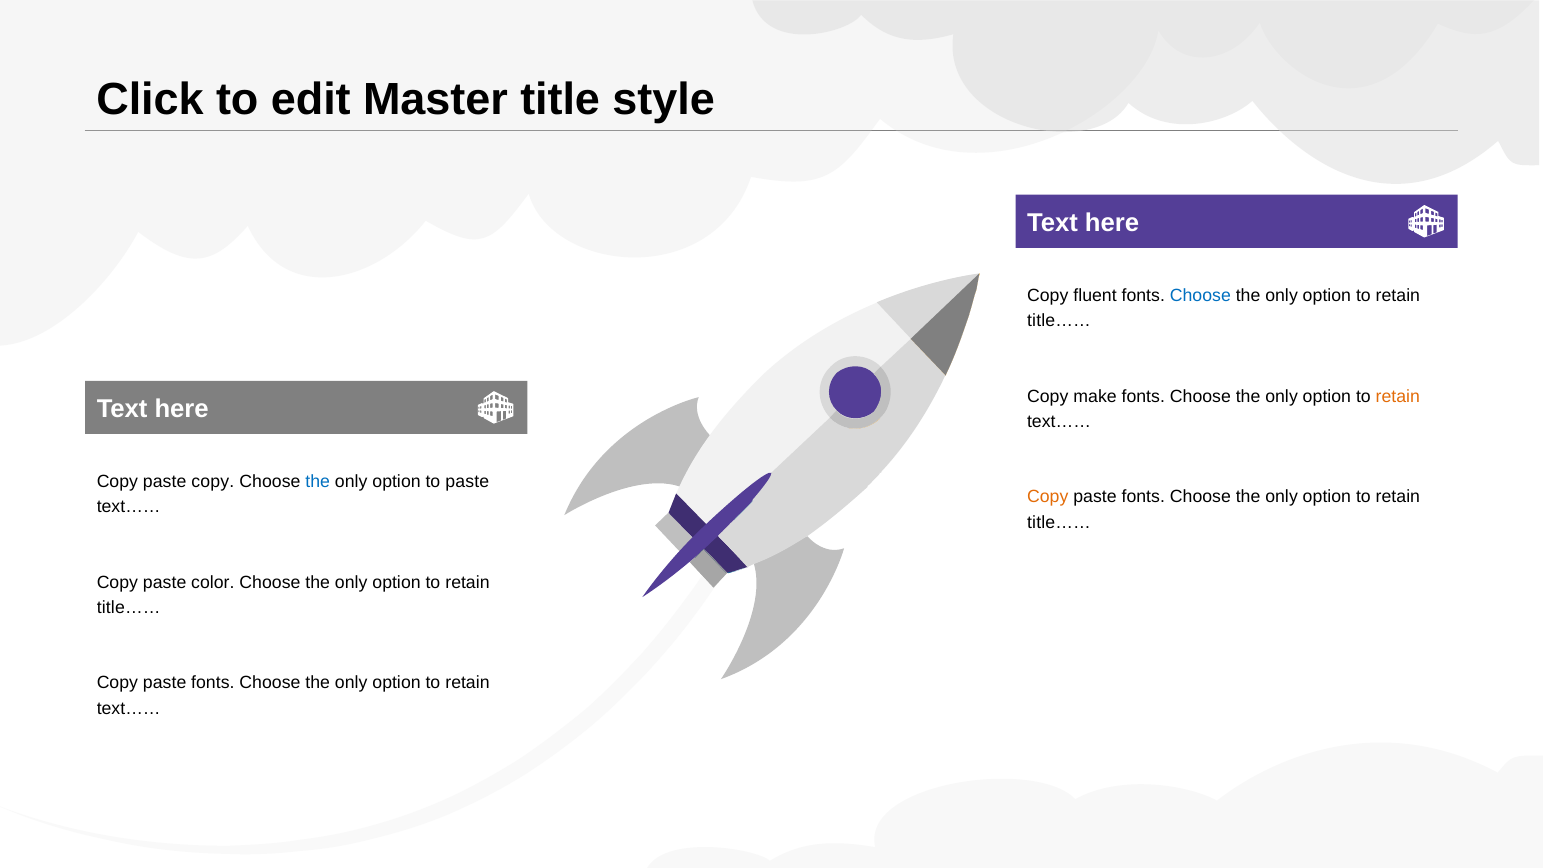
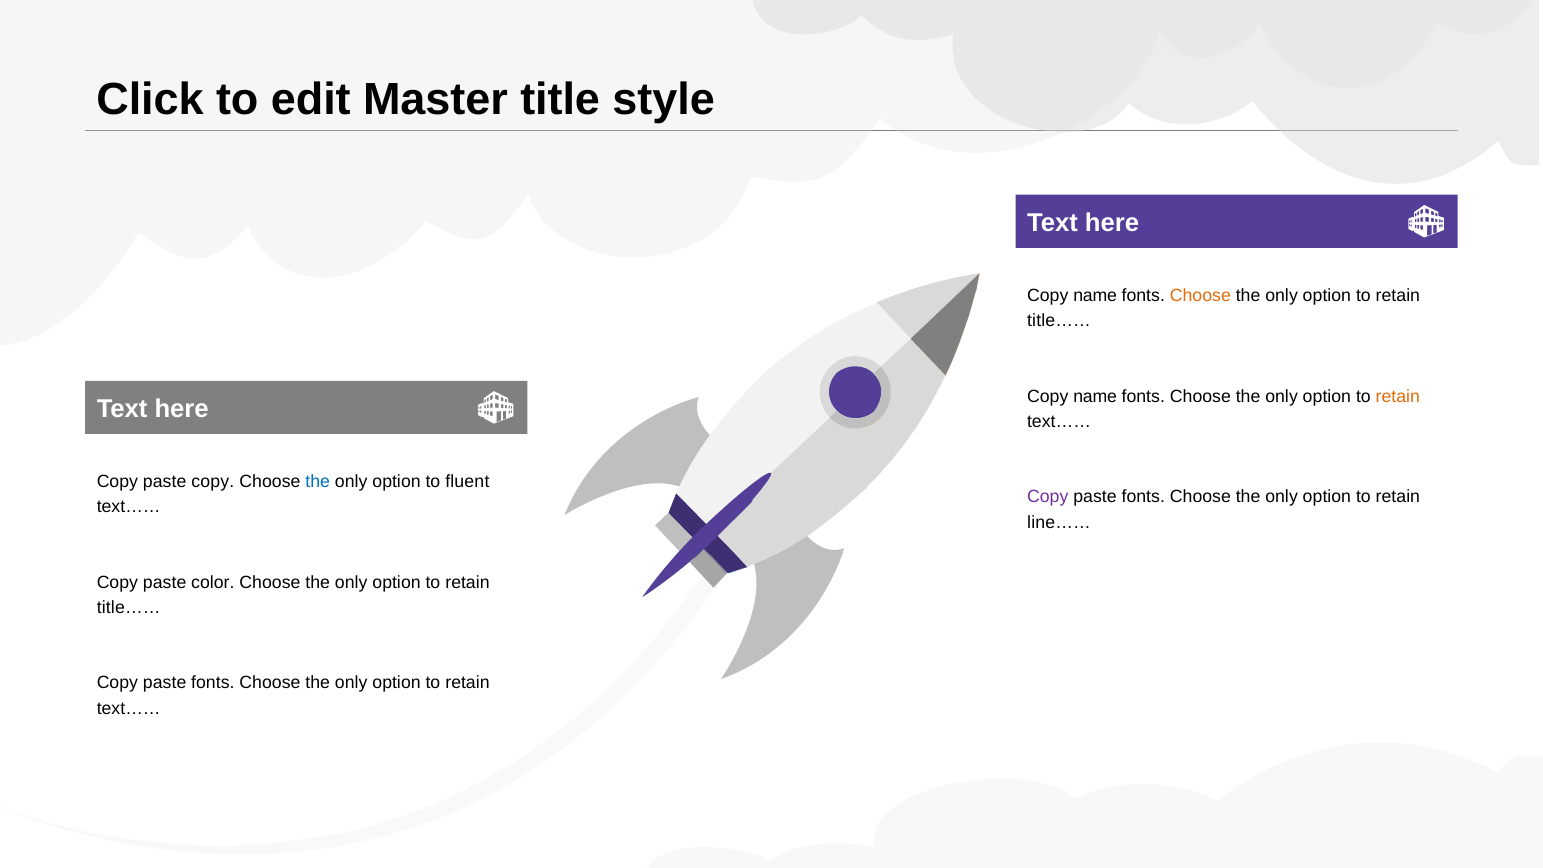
fluent at (1095, 295): fluent -> name
Choose at (1200, 295) colour: blue -> orange
make at (1095, 396): make -> name
to paste: paste -> fluent
Copy at (1048, 497) colour: orange -> purple
title…… at (1059, 522): title…… -> line……
